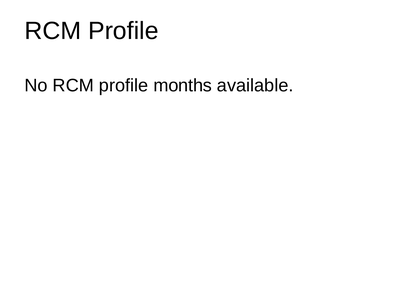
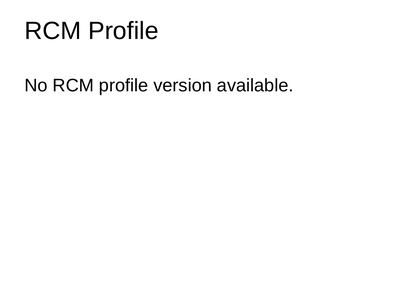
months: months -> version
